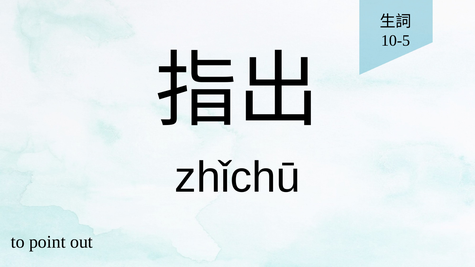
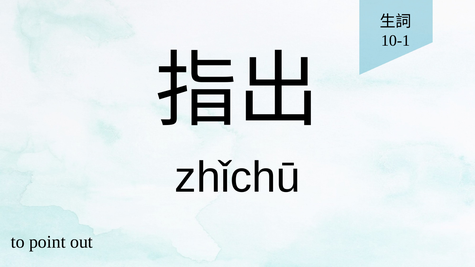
10-5: 10-5 -> 10-1
